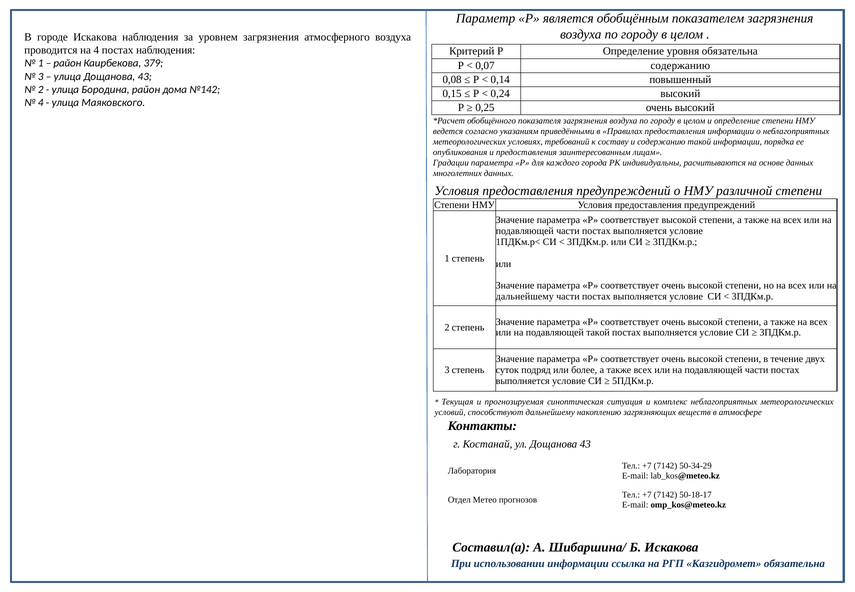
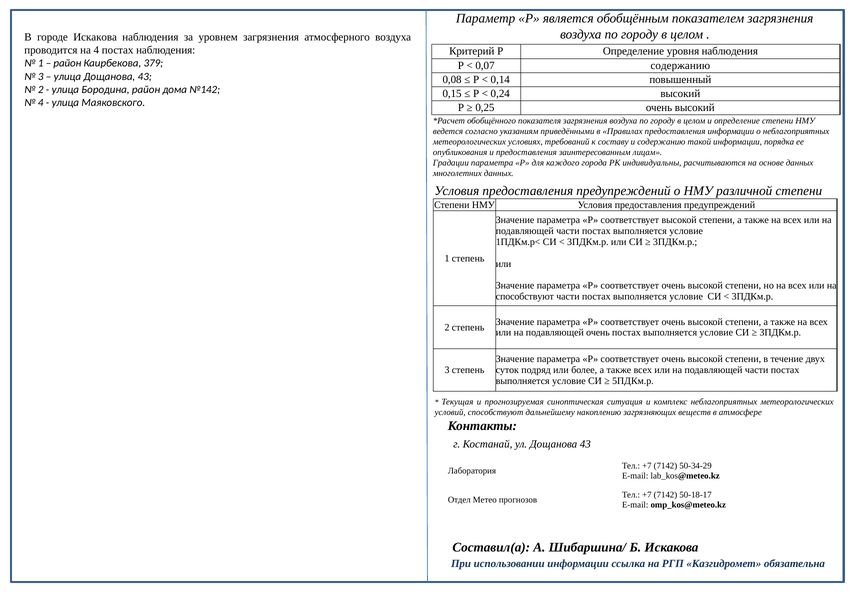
уровня обязательна: обязательна -> наблюдения
дальнейшему at (525, 297): дальнейшему -> способствуют
подавляющей такой: такой -> очень
